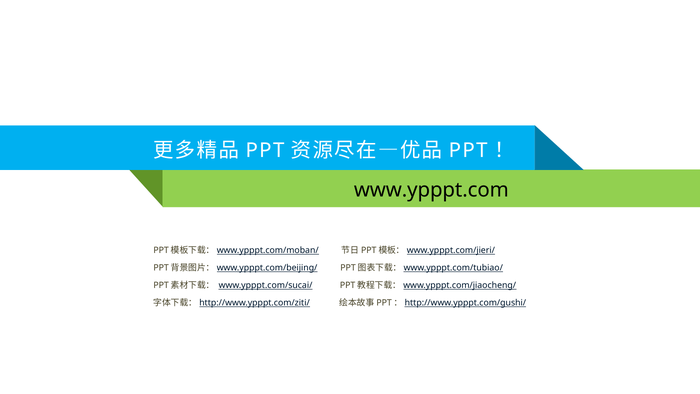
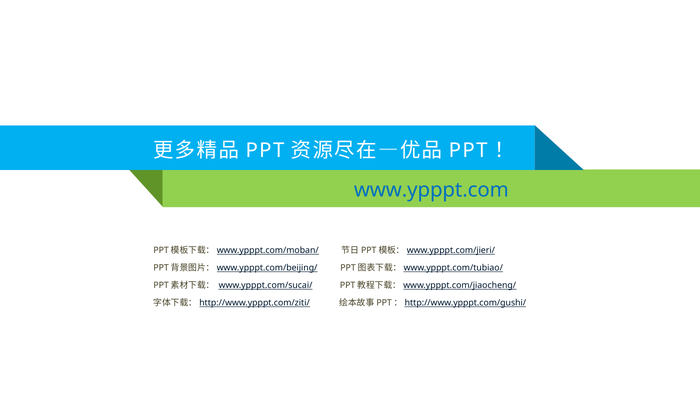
www.ypppt.com colour: black -> blue
